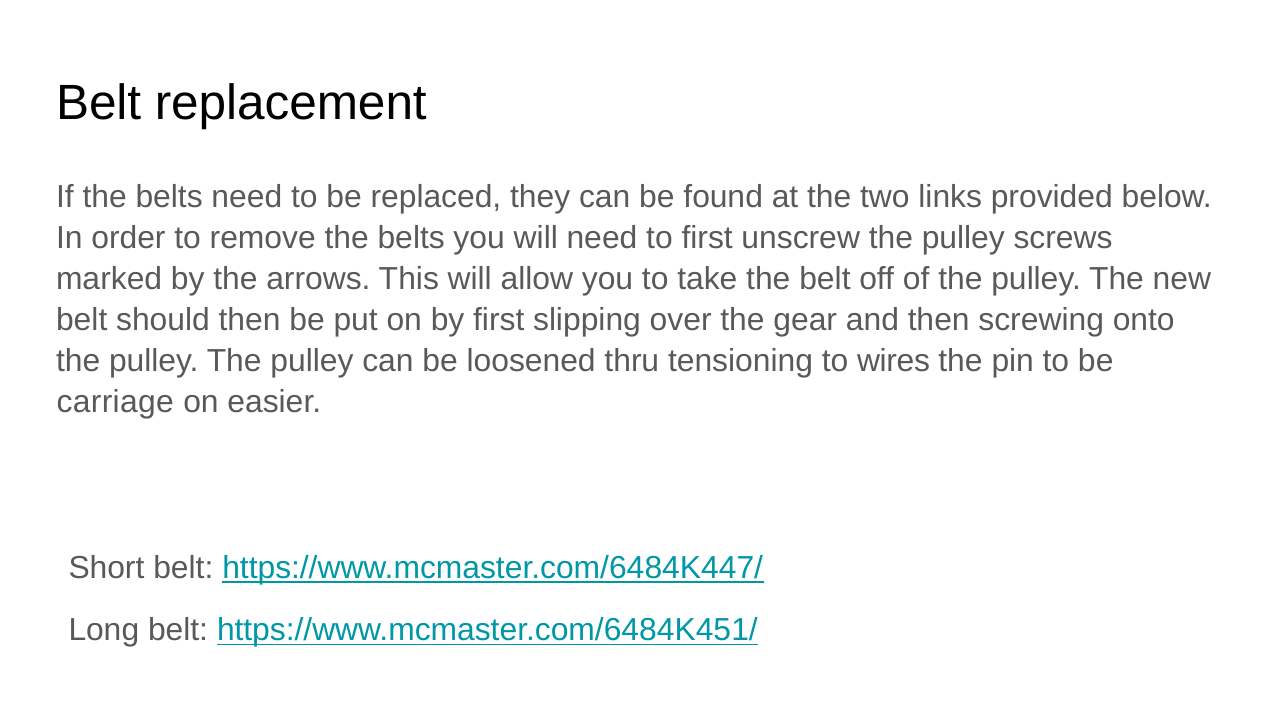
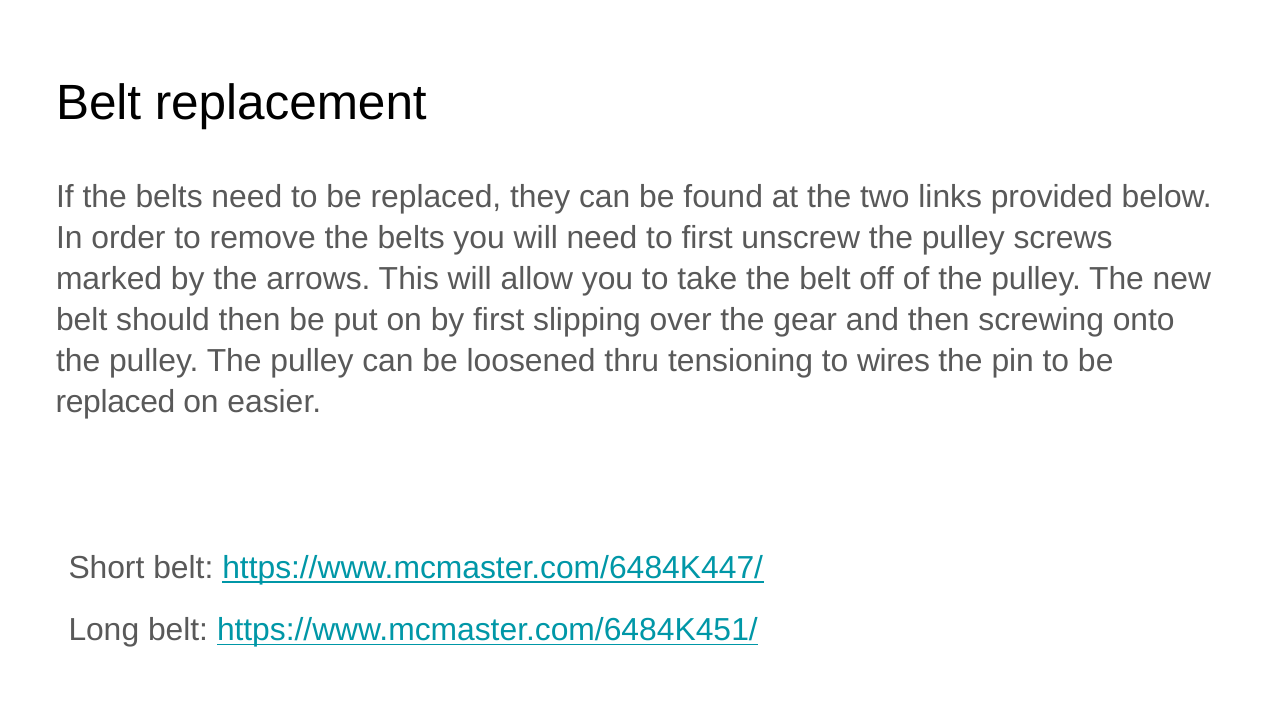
carriage at (115, 402): carriage -> replaced
